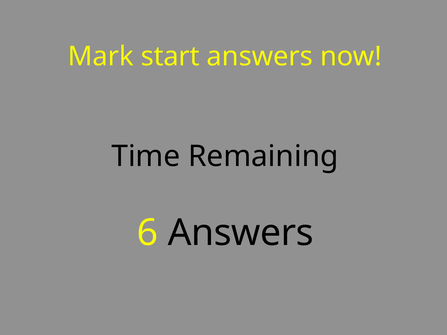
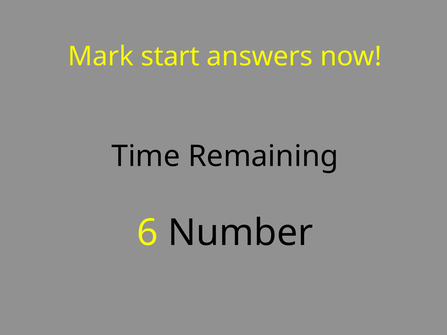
6 Answers: Answers -> Number
